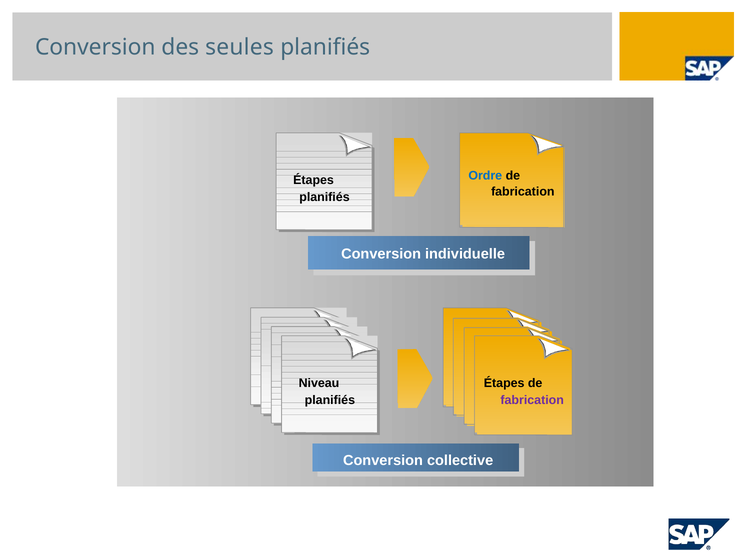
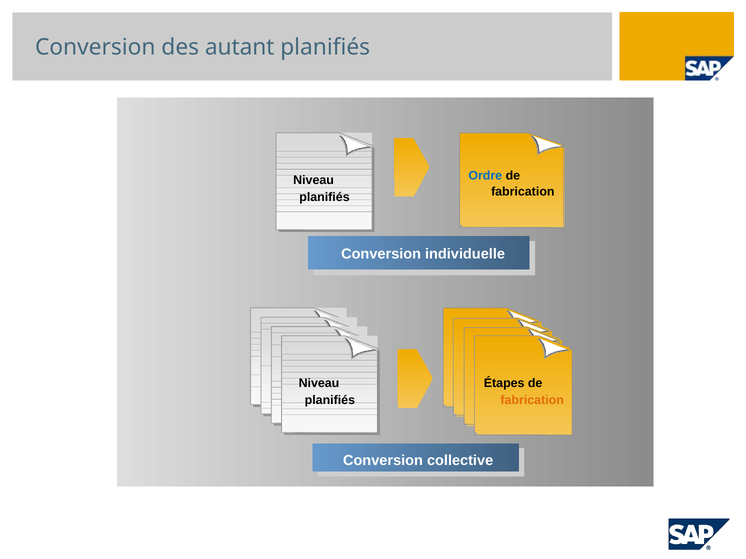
seules: seules -> autant
Étapes at (314, 180): Étapes -> Niveau
fabrication at (532, 400) colour: purple -> orange
